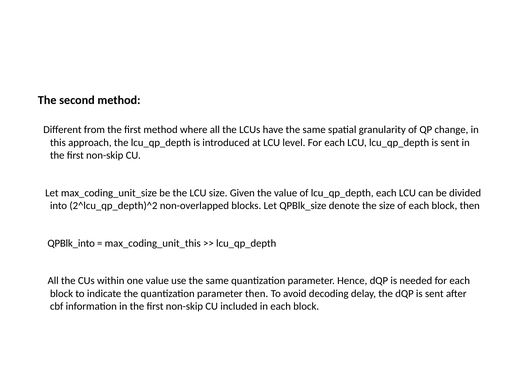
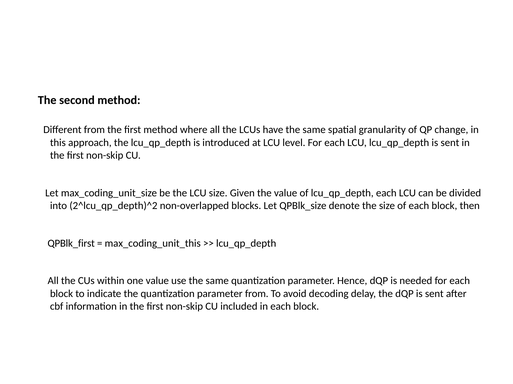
QPBlk_into: QPBlk_into -> QPBlk_first
parameter then: then -> from
